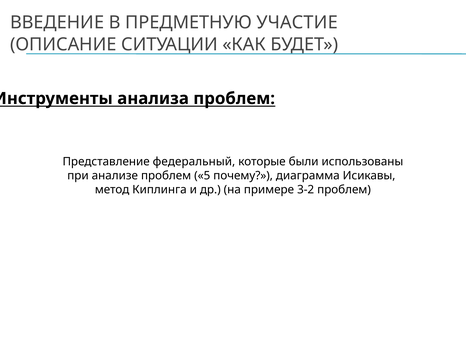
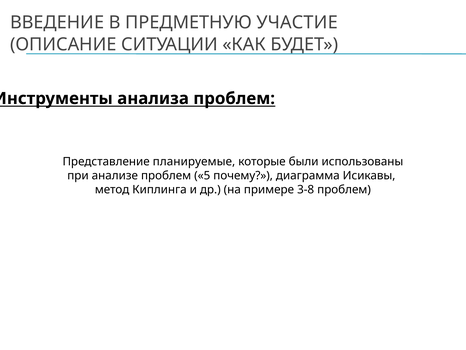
федеральный: федеральный -> планируемые
3-2: 3-2 -> 3-8
